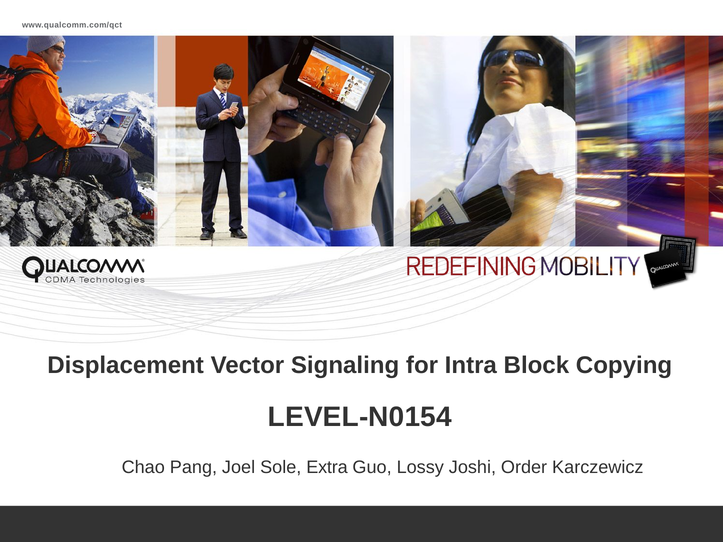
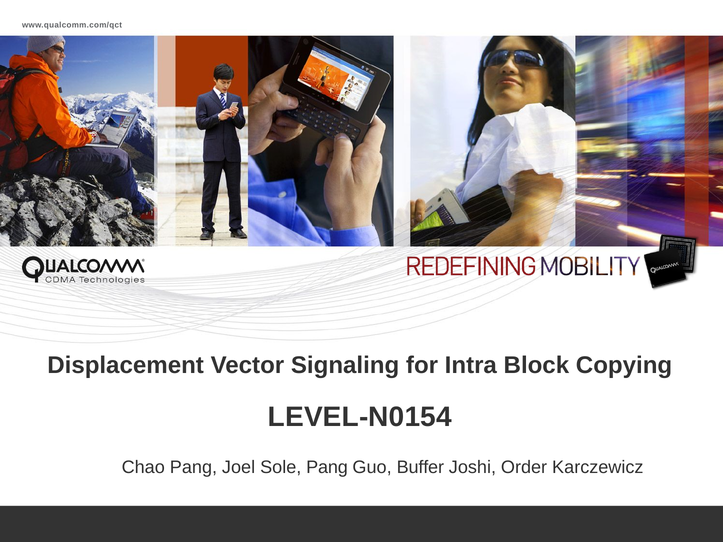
Sole Extra: Extra -> Pang
Lossy: Lossy -> Buffer
